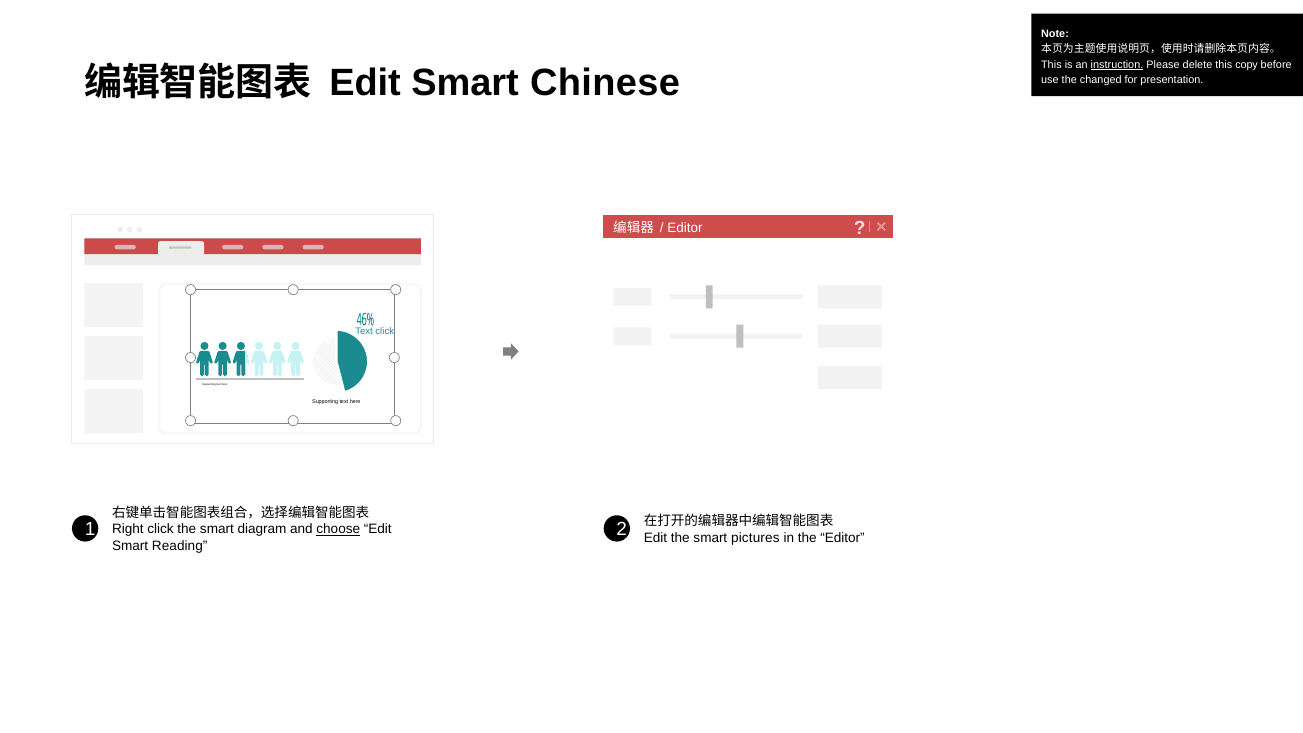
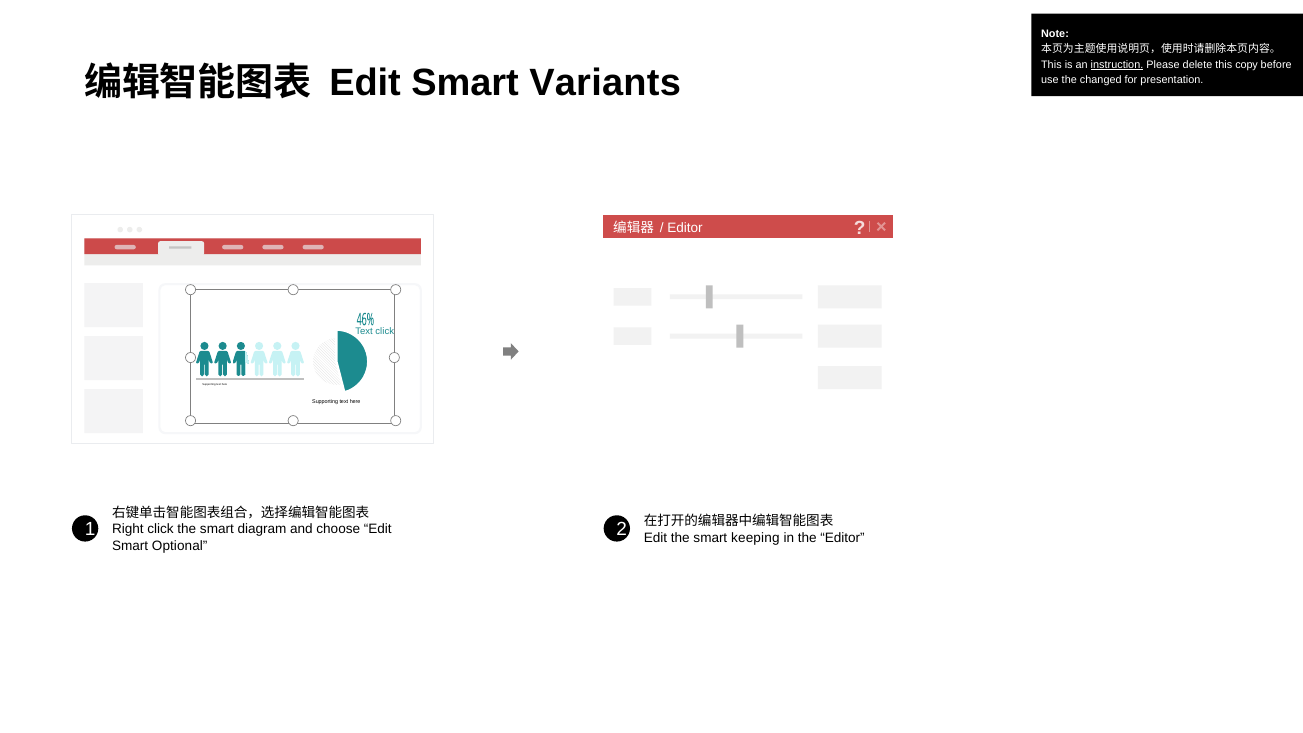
Chinese: Chinese -> Variants
choose underline: present -> none
pictures: pictures -> keeping
Reading: Reading -> Optional
